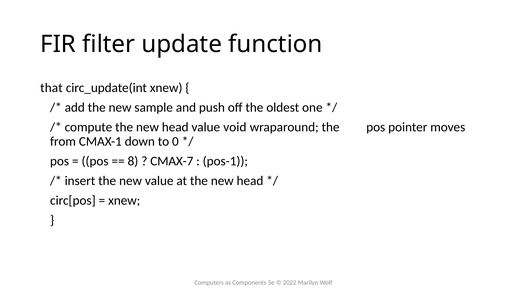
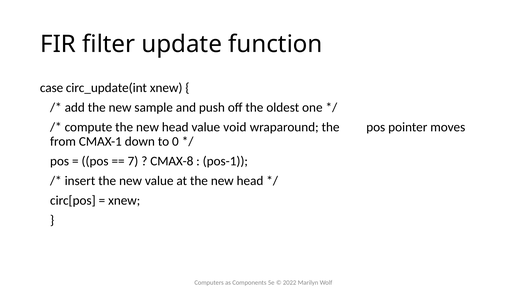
that: that -> case
8: 8 -> 7
CMAX-7: CMAX-7 -> CMAX-8
